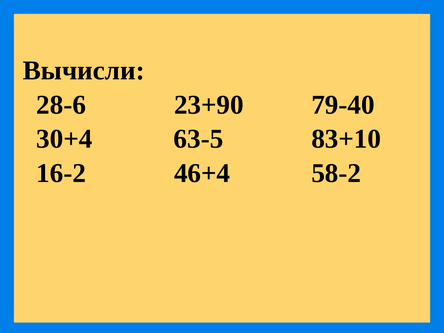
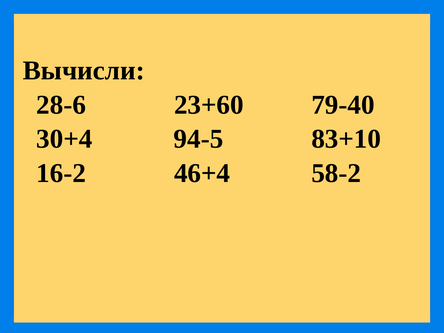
23+90: 23+90 -> 23+60
63-5: 63-5 -> 94-5
